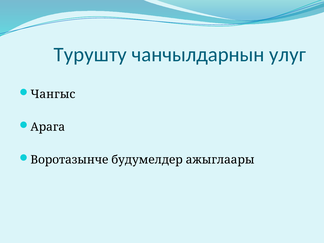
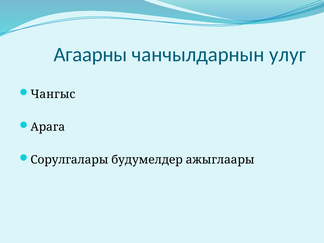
Турушту: Турушту -> Агаарны
Воротазынче: Воротазынче -> Сорулгалары
